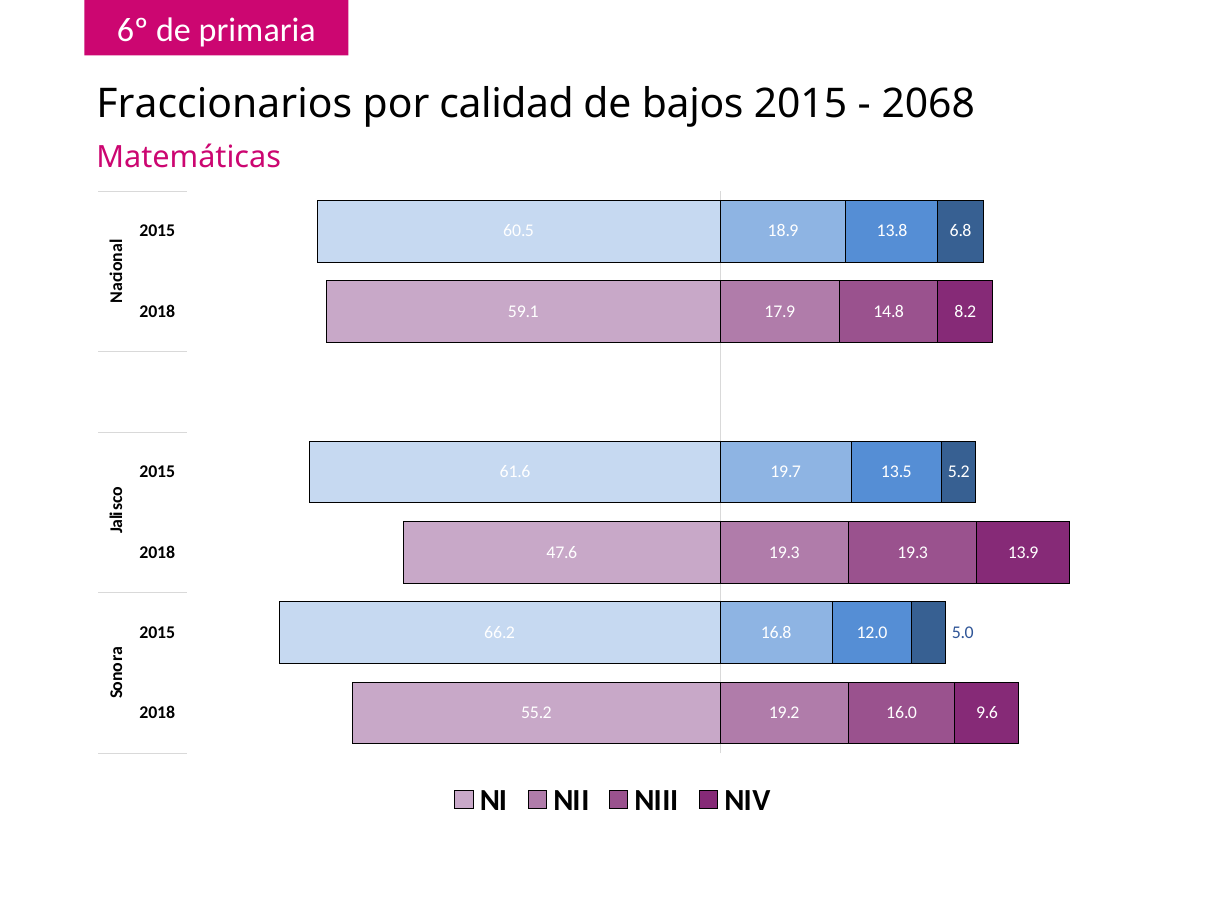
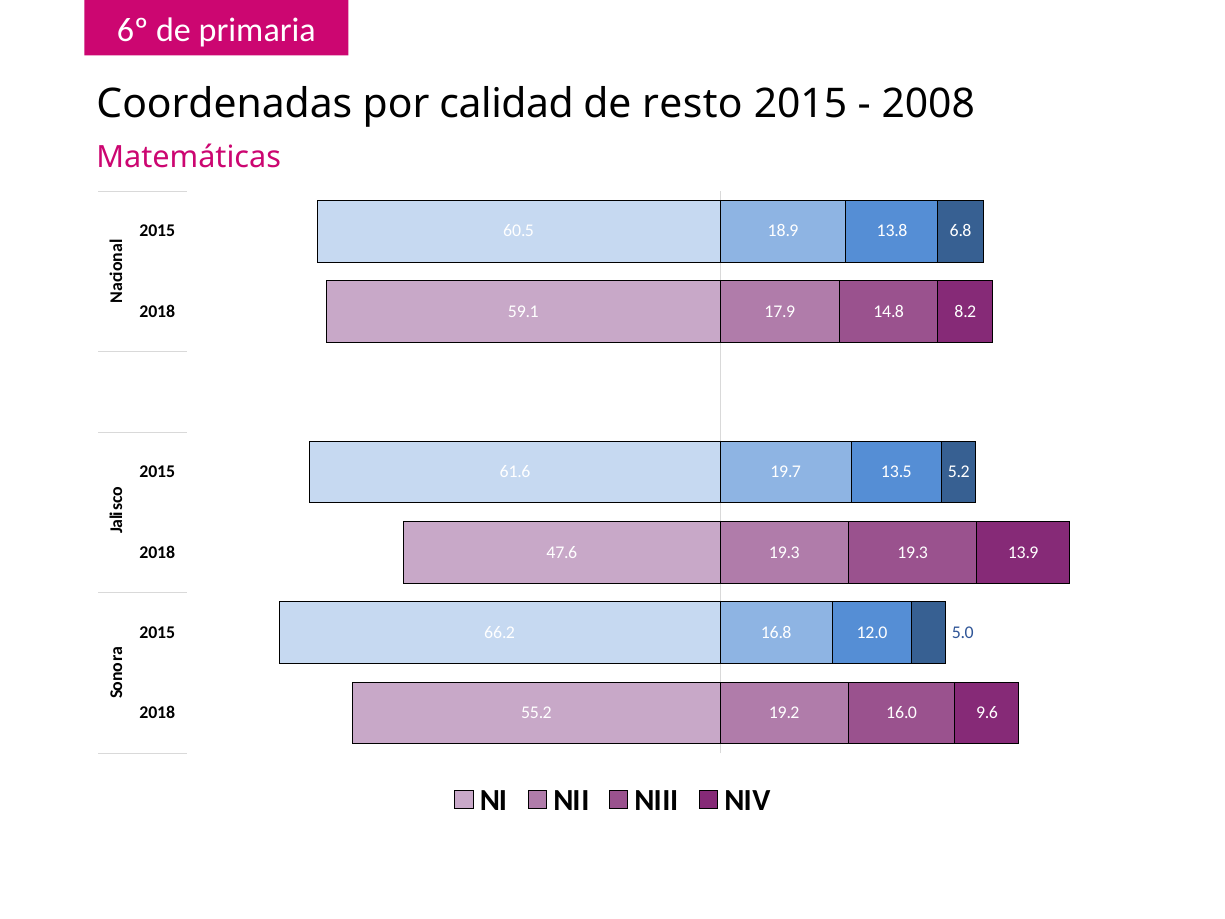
Fraccionarios: Fraccionarios -> Coordenadas
bajos: bajos -> resto
2068: 2068 -> 2008
